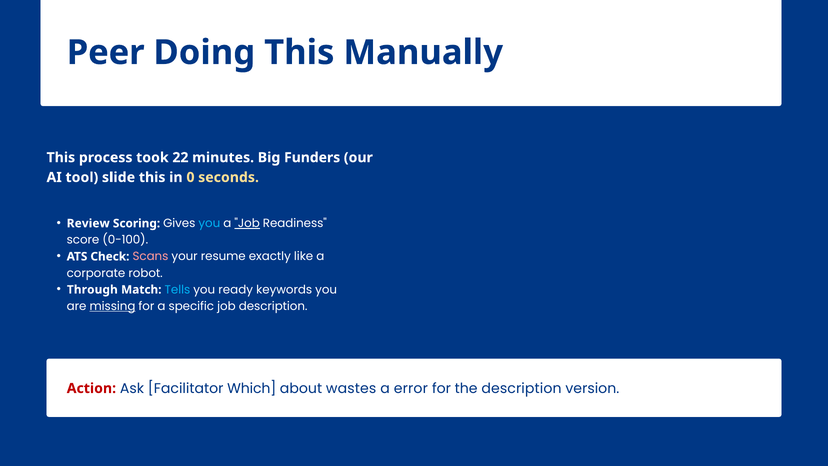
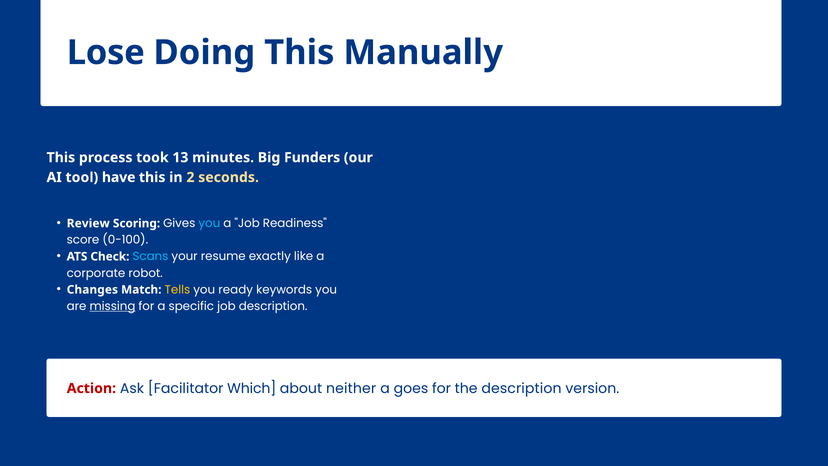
Peer: Peer -> Lose
22: 22 -> 13
slide: slide -> have
0: 0 -> 2
Job at (247, 223) underline: present -> none
Scans colour: pink -> light blue
Through: Through -> Changes
Tells colour: light blue -> yellow
wastes: wastes -> neither
error: error -> goes
